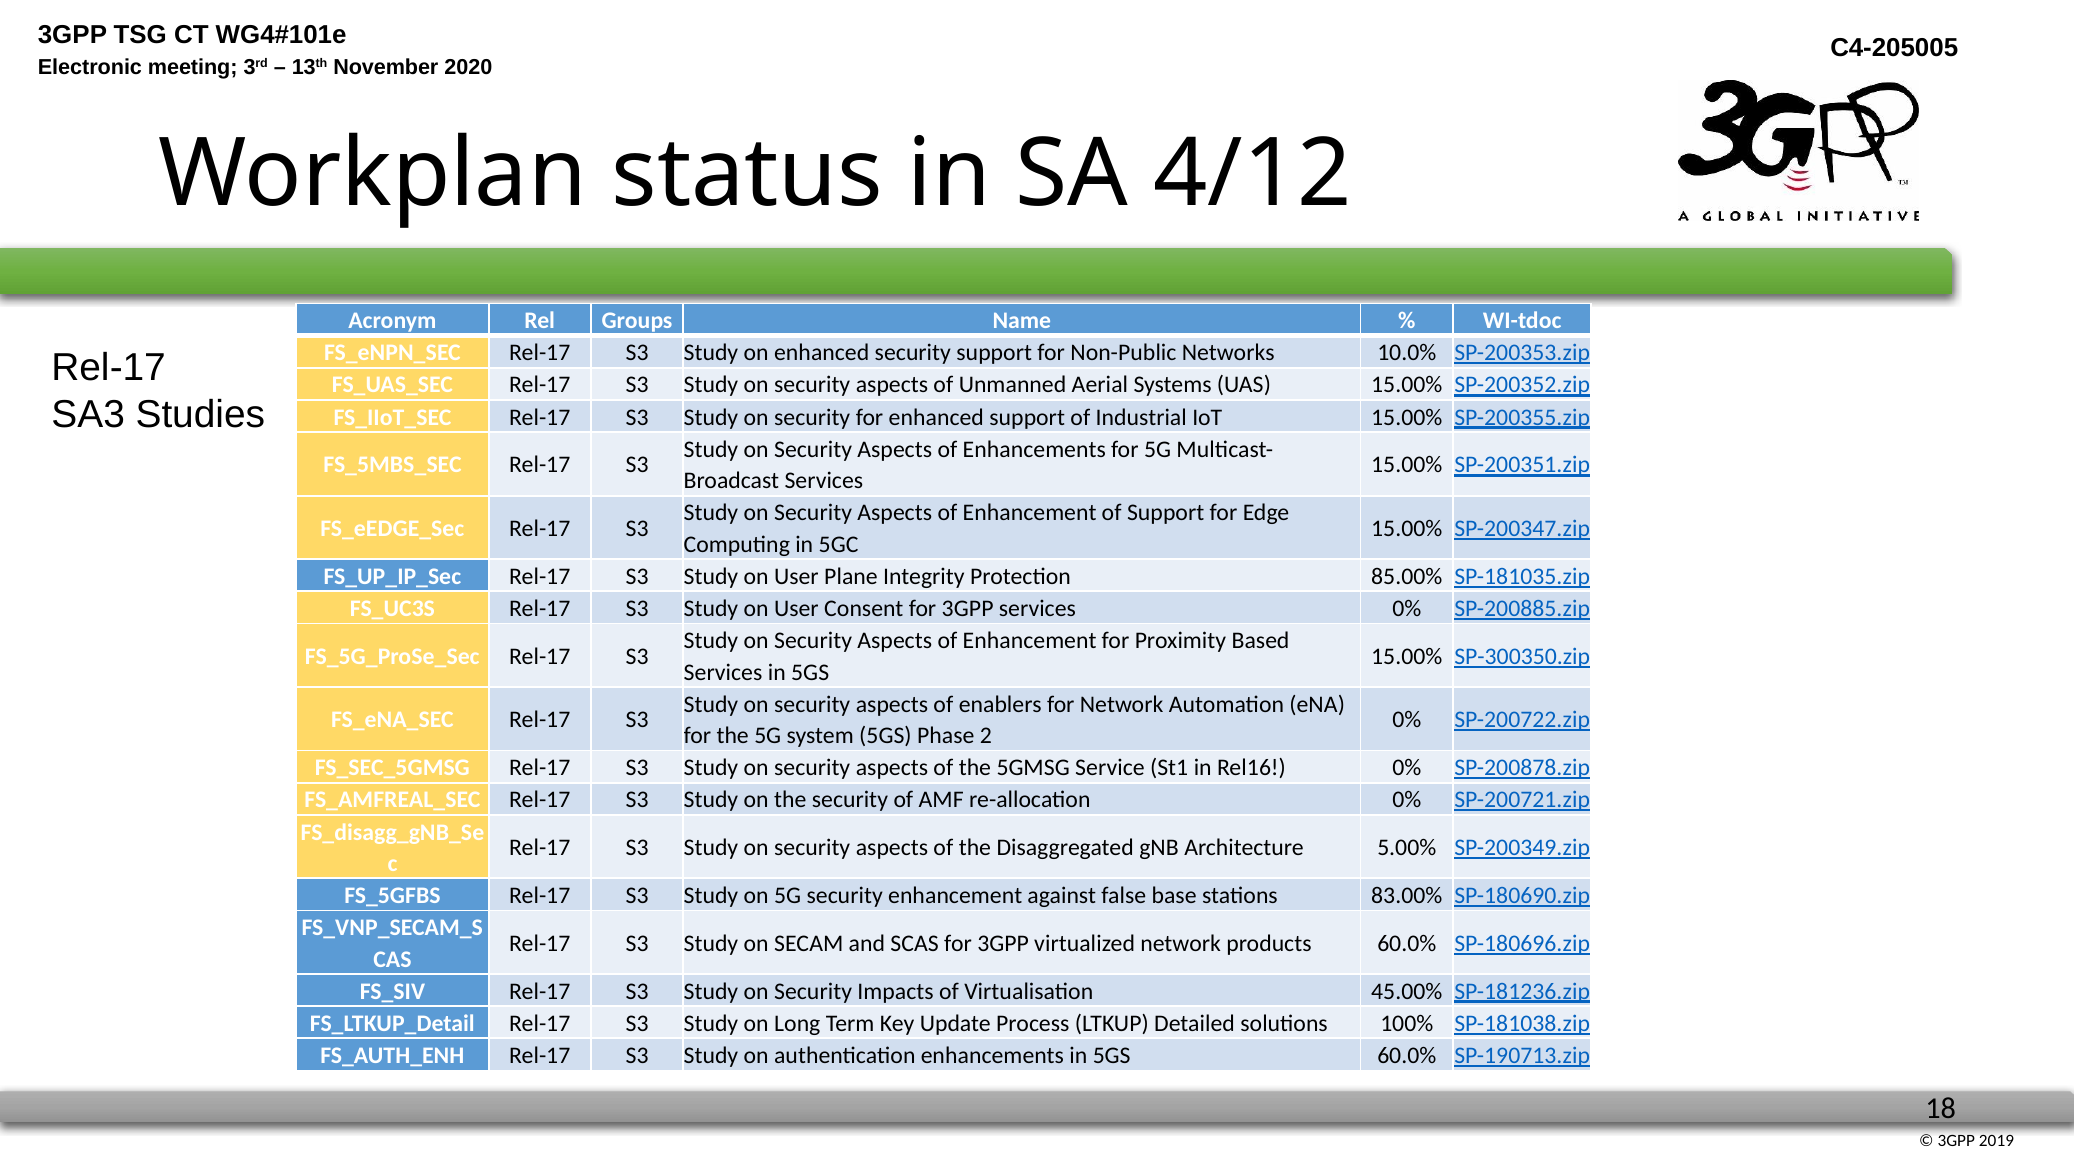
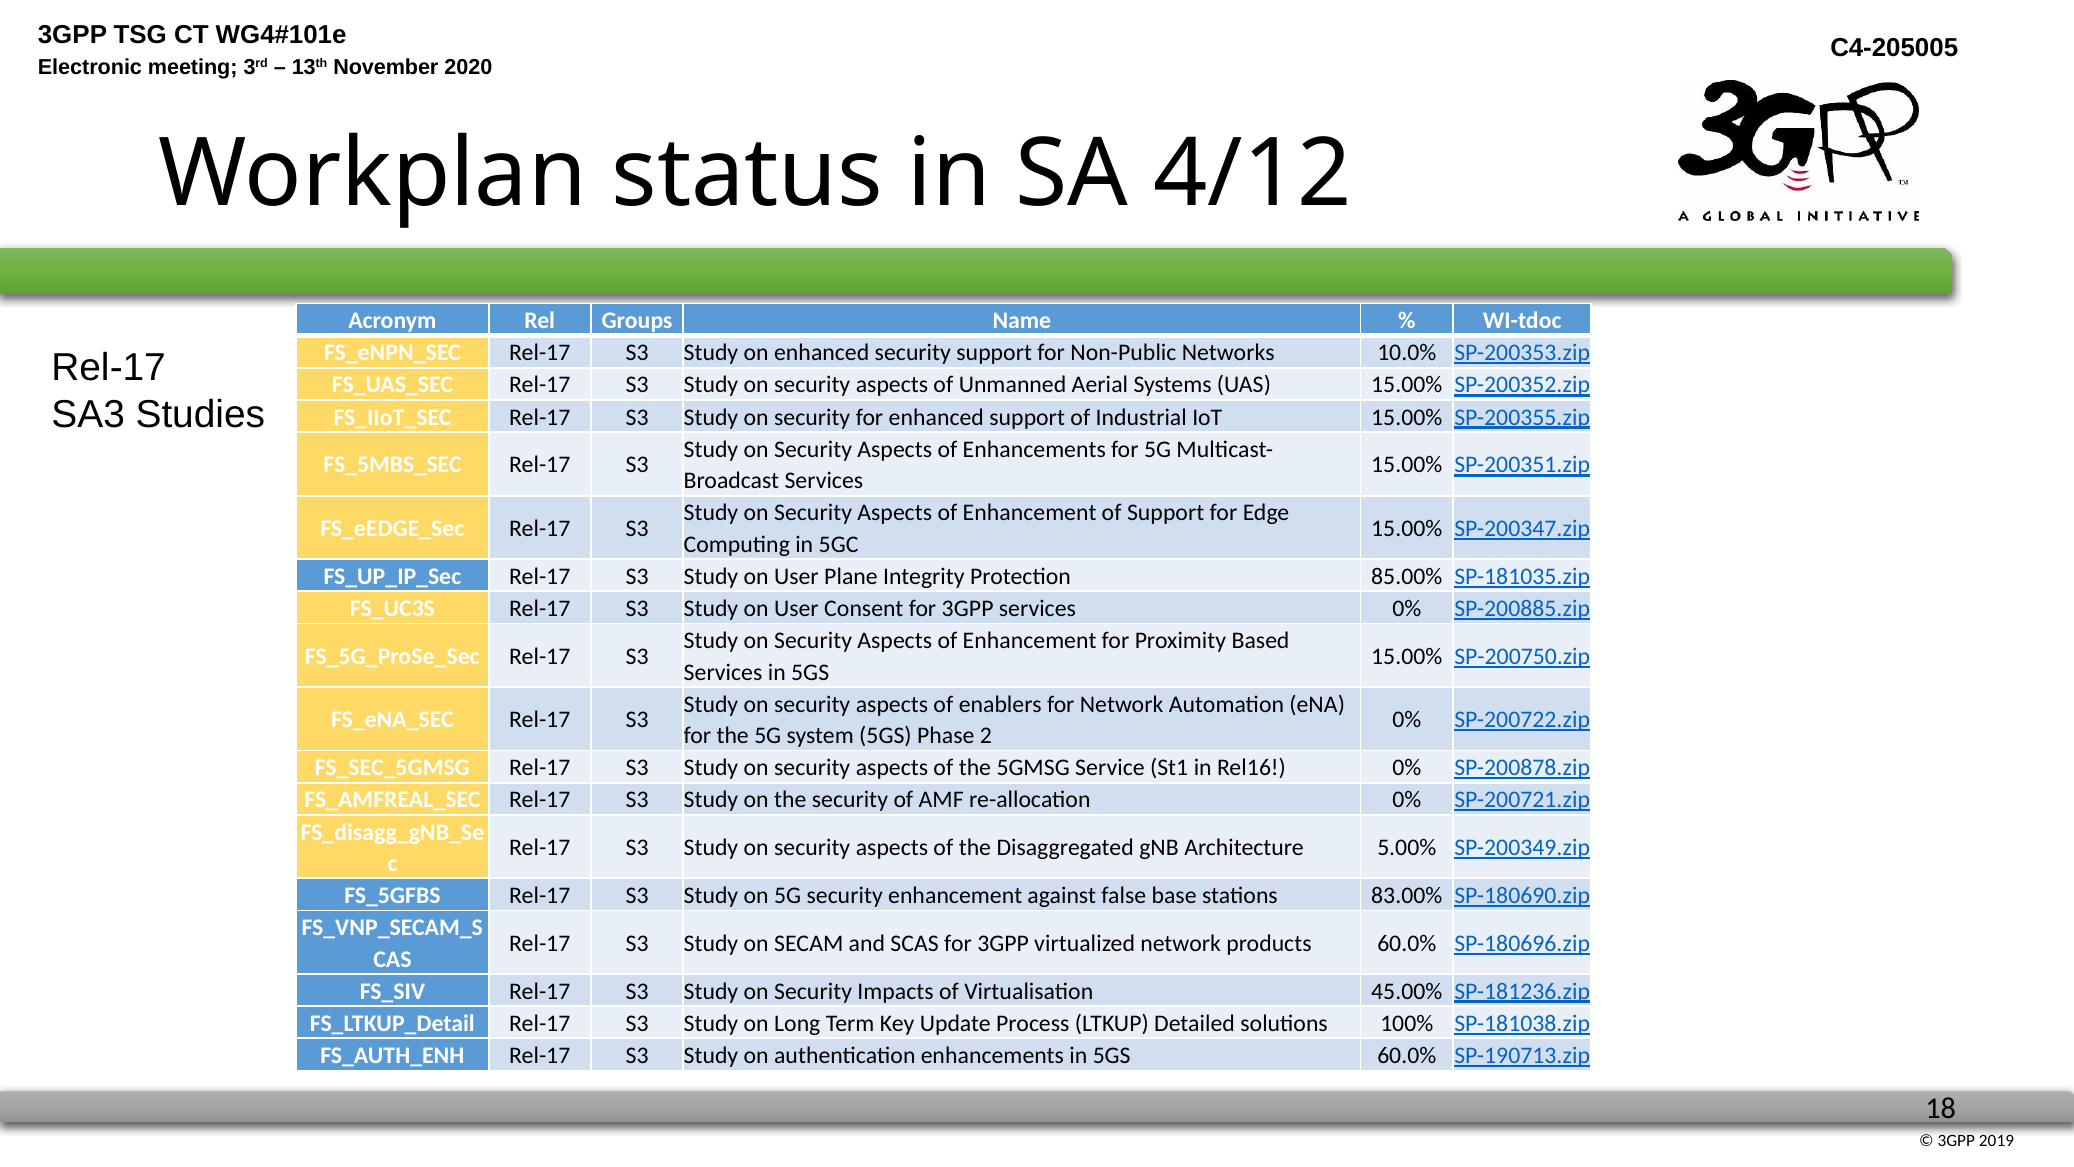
SP-300350.zip: SP-300350.zip -> SP-200750.zip
